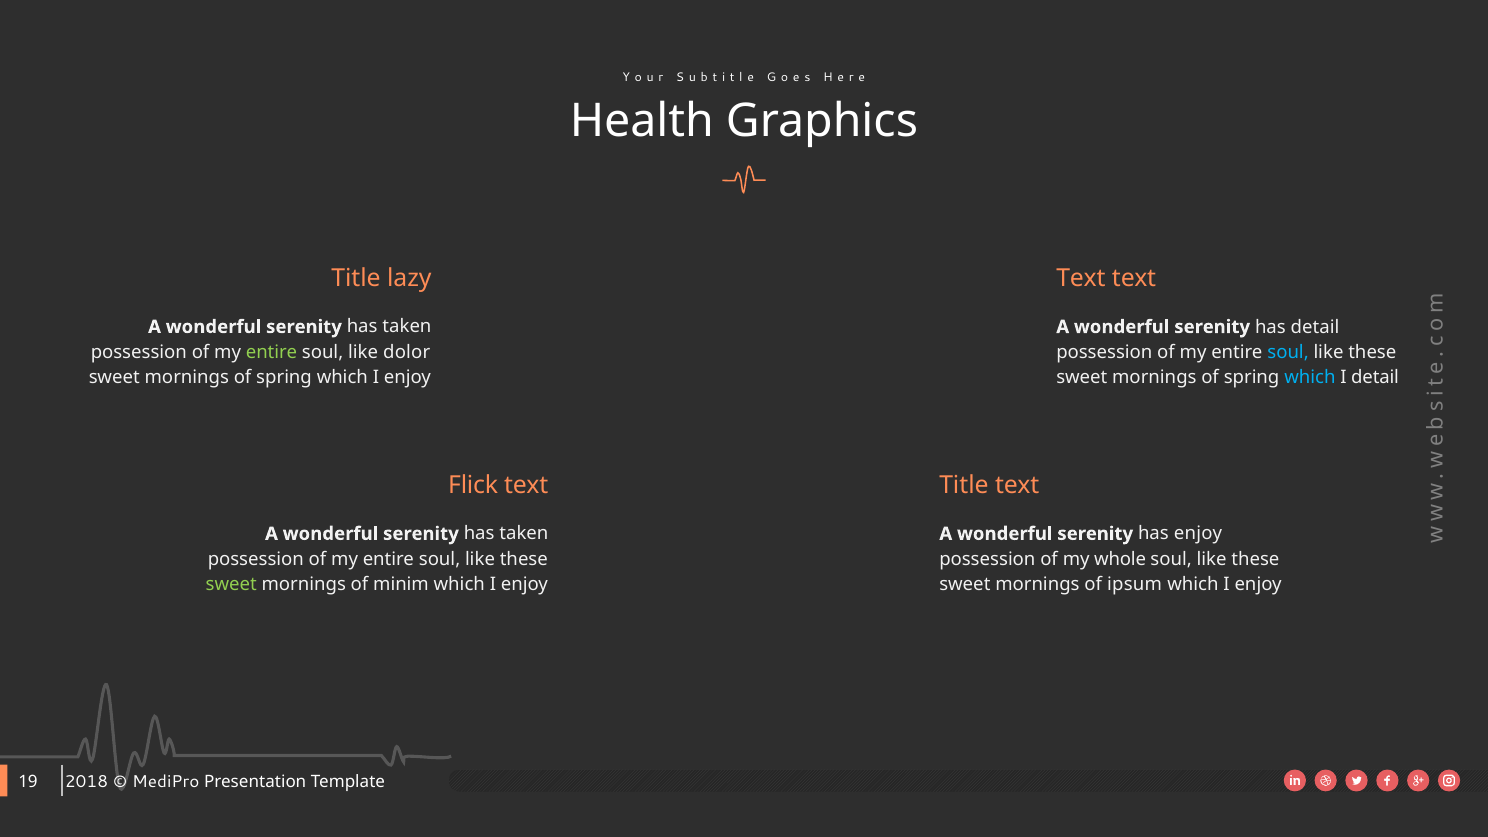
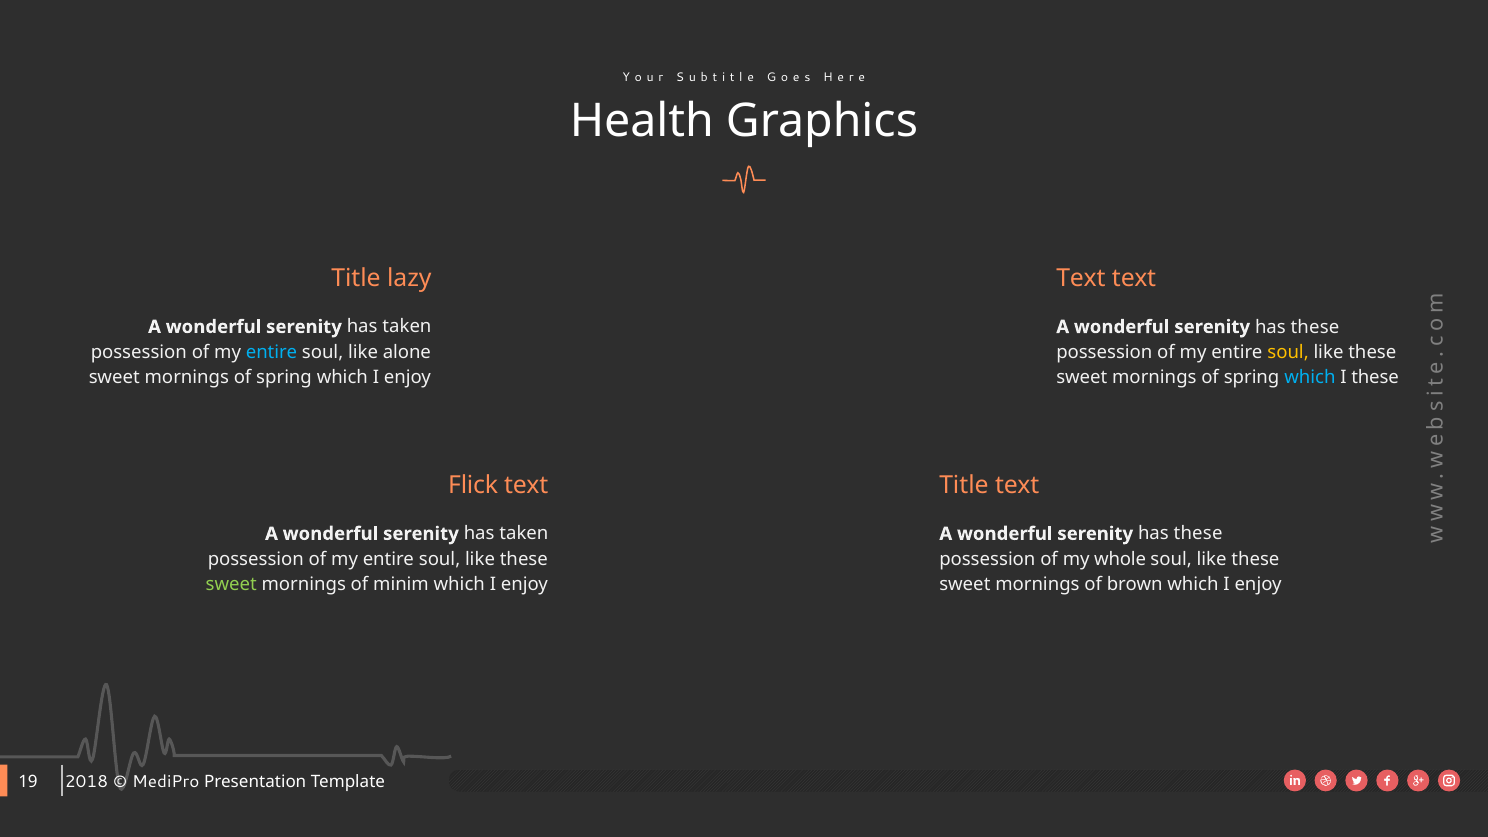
detail at (1315, 327): detail -> these
entire at (271, 352) colour: light green -> light blue
dolor: dolor -> alone
soul at (1288, 352) colour: light blue -> yellow
I detail: detail -> these
enjoy at (1198, 534): enjoy -> these
ipsum: ipsum -> brown
